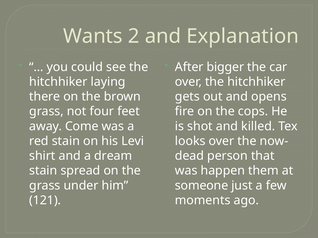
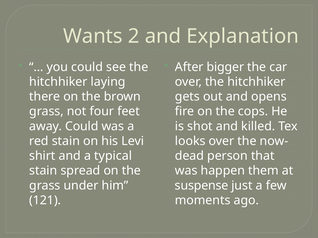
away Come: Come -> Could
dream: dream -> typical
someone: someone -> suspense
